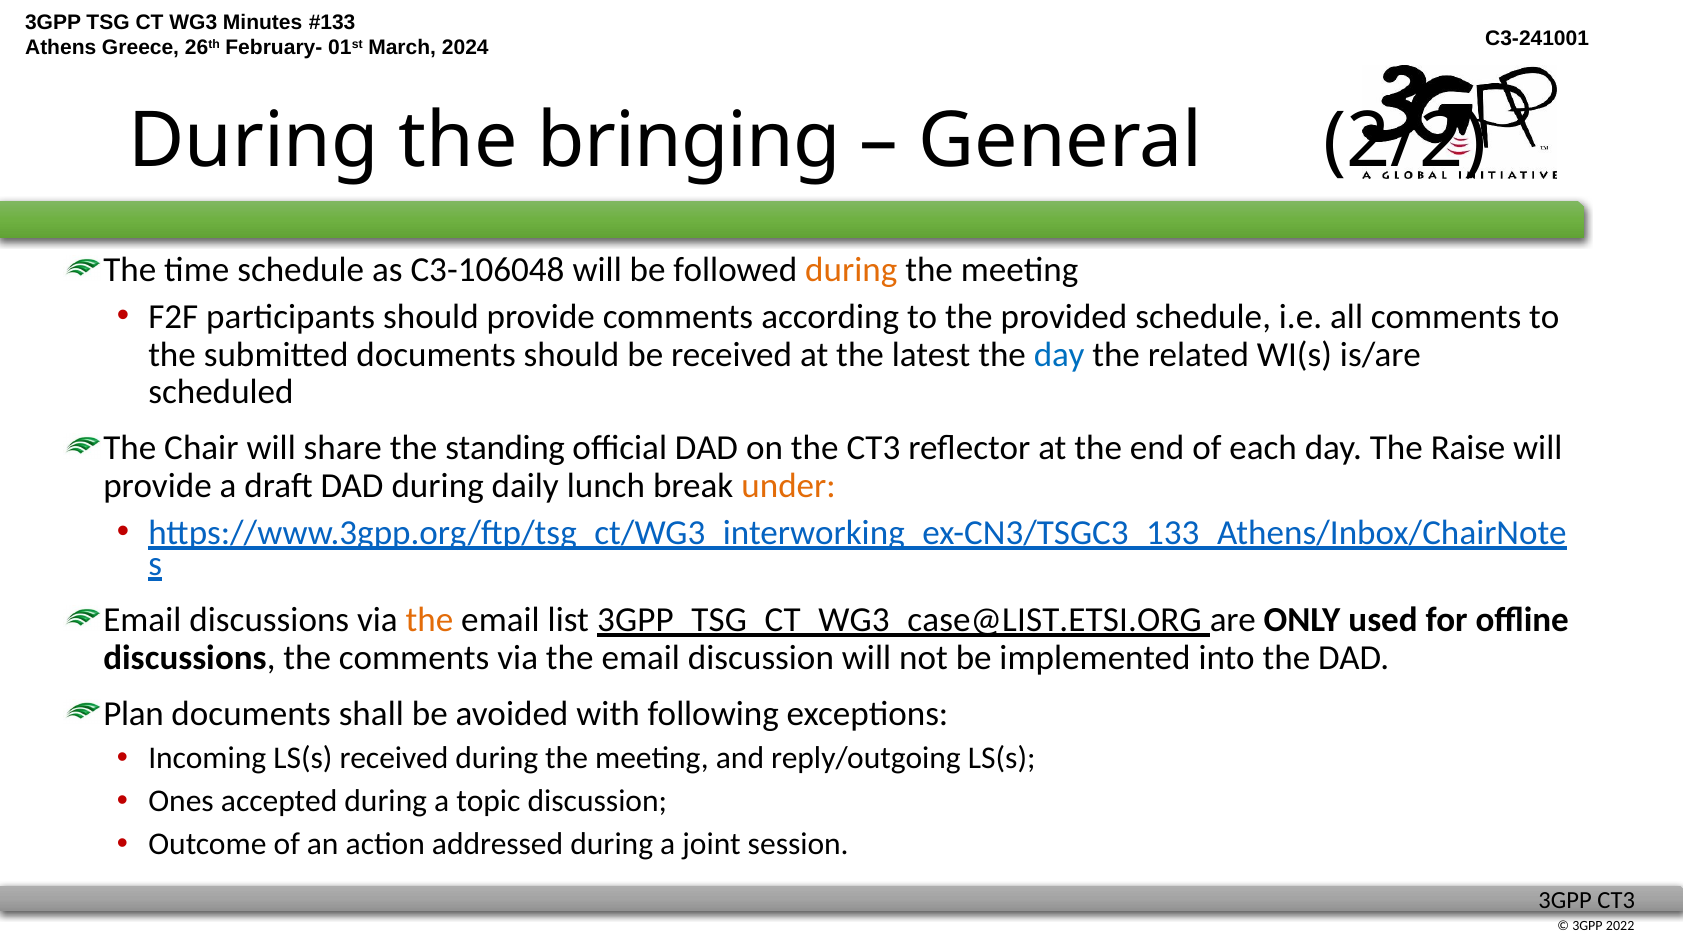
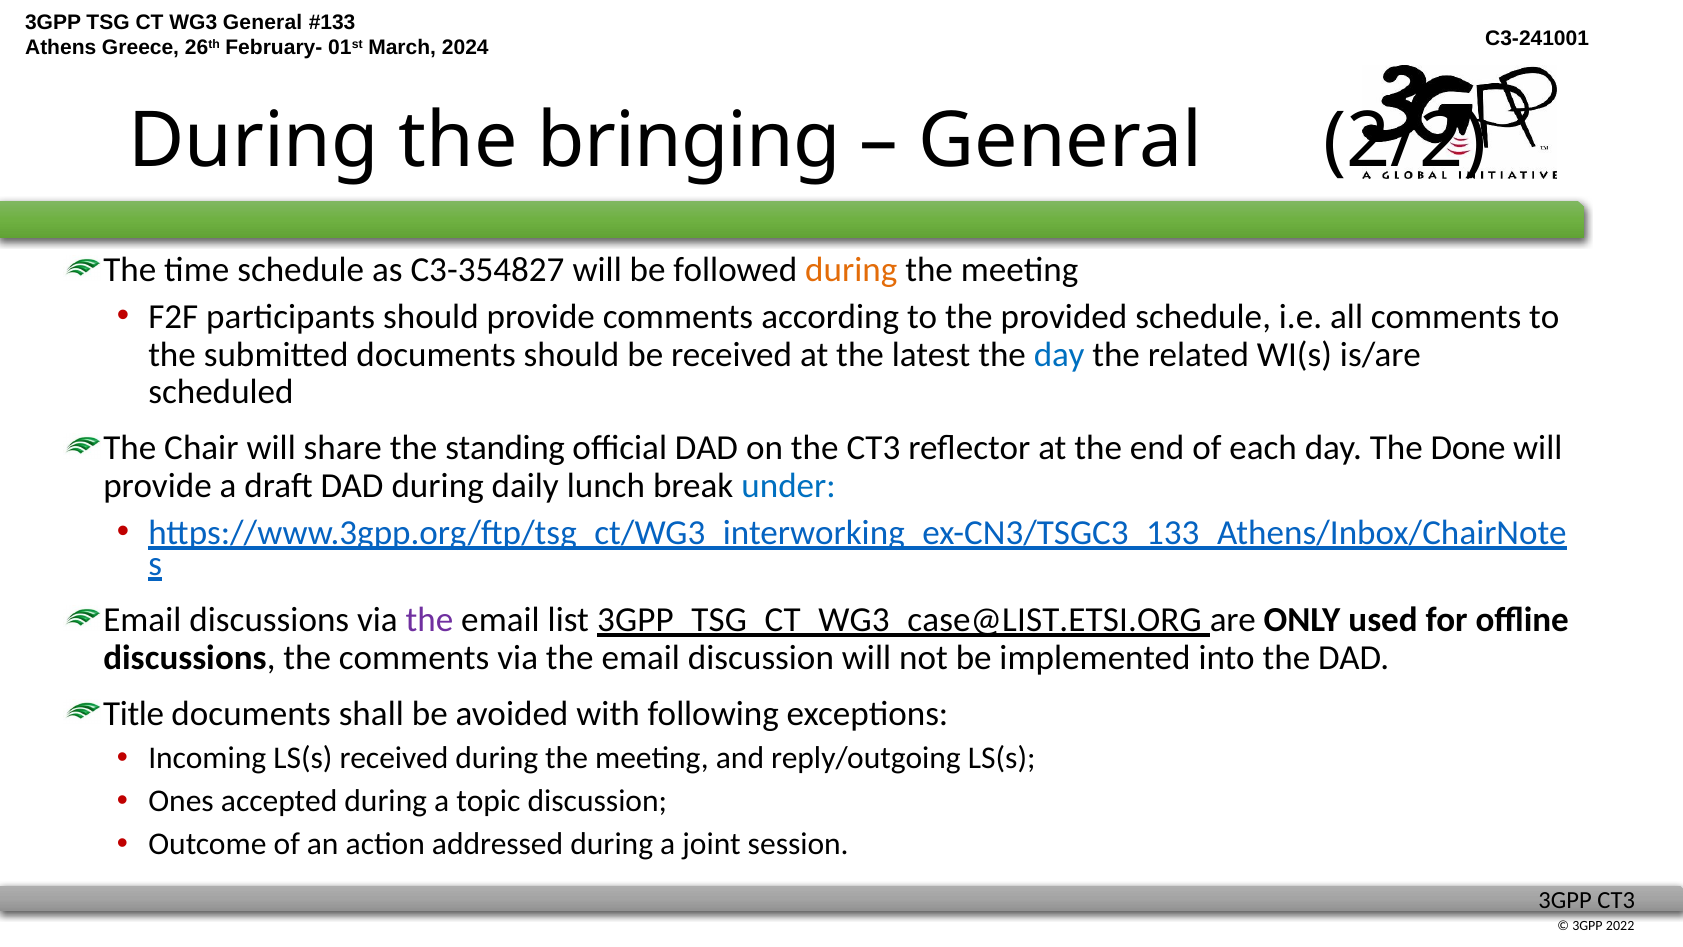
Minutes at (263, 22): Minutes -> General
C3-106048: C3-106048 -> C3-354827
Raise: Raise -> Done
under colour: orange -> blue
the at (430, 620) colour: orange -> purple
Plan: Plan -> Title
